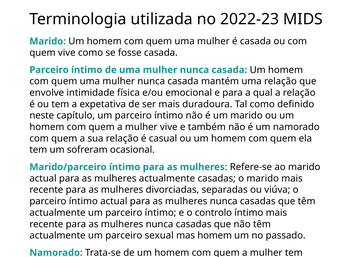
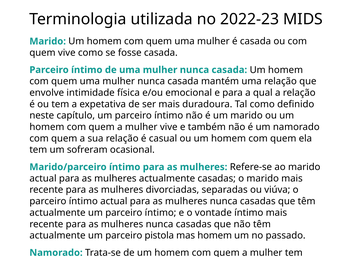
controlo: controlo -> vontade
sexual: sexual -> pistola
